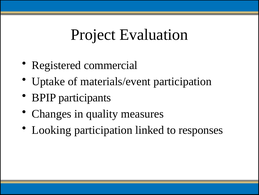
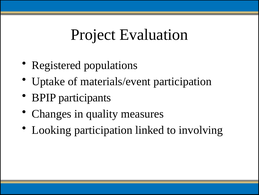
commercial: commercial -> populations
responses: responses -> involving
